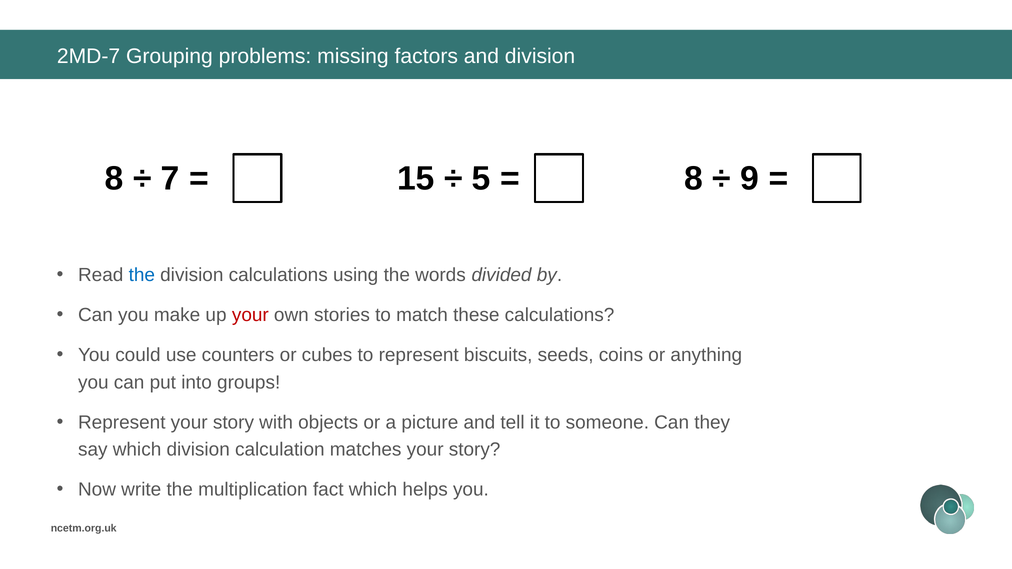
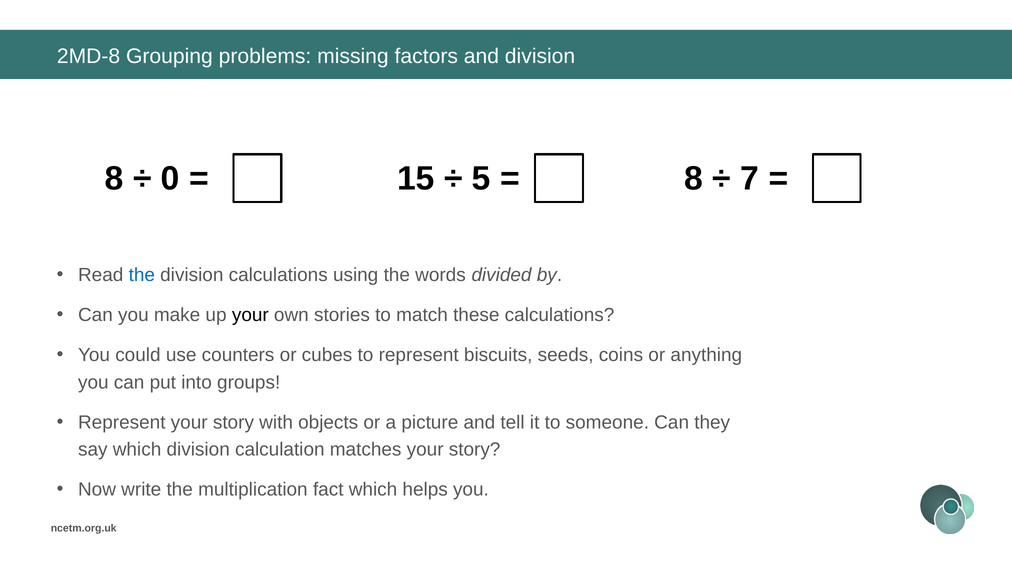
2MD-7: 2MD-7 -> 2MD-8
7: 7 -> 0
9: 9 -> 7
your at (250, 315) colour: red -> black
